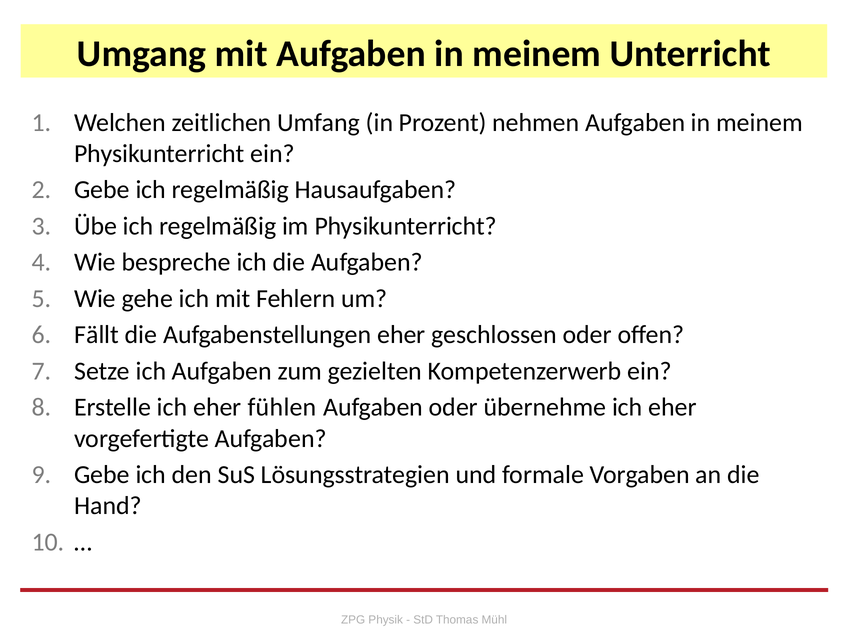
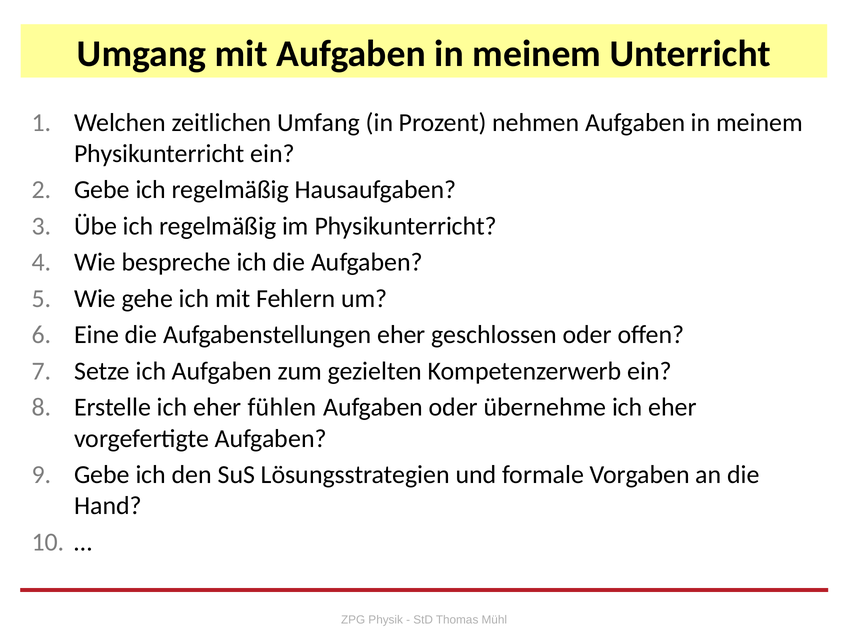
Fällt: Fällt -> Eine
